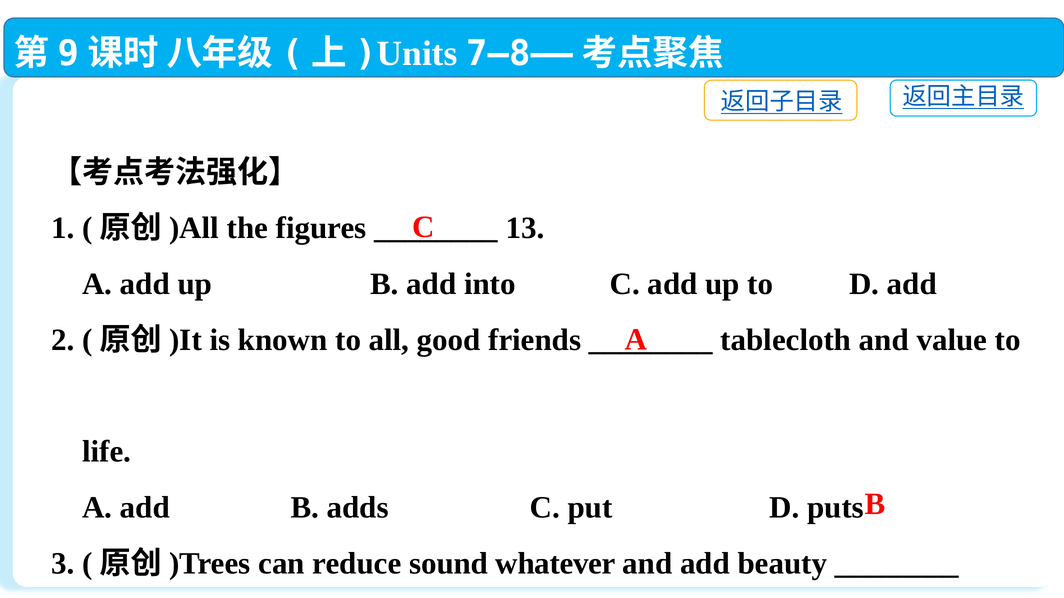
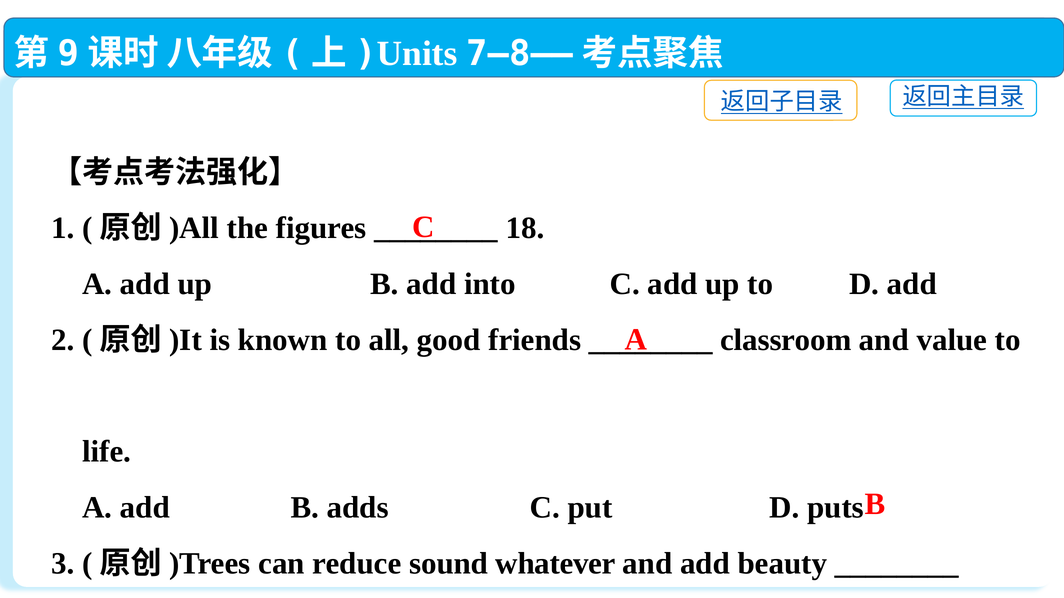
13: 13 -> 18
tablecloth: tablecloth -> classroom
